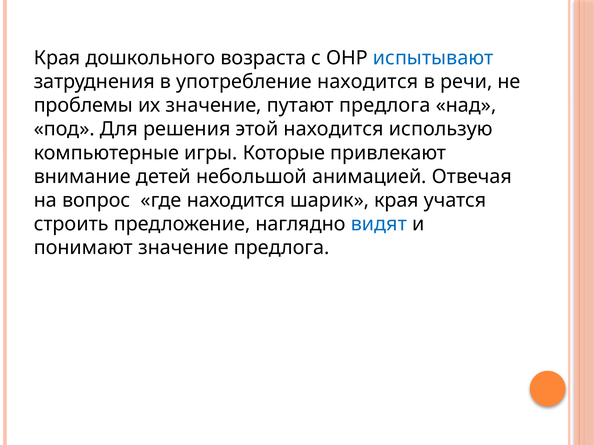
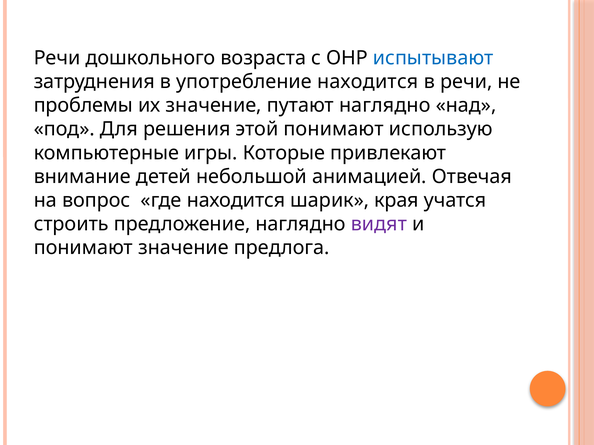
Края at (57, 58): Края -> Речи
путают предлога: предлога -> наглядно
этой находится: находится -> понимают
видят colour: blue -> purple
